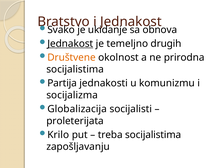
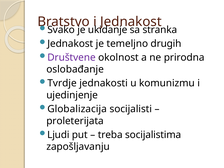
obnova: obnova -> stranka
Jednakost at (70, 44) underline: present -> none
Društvene colour: orange -> purple
socijalistima at (75, 69): socijalistima -> oslobađanje
Partija: Partija -> Tvrdje
socijalizma: socijalizma -> ujedinjenje
Krilo: Krilo -> Ljudi
